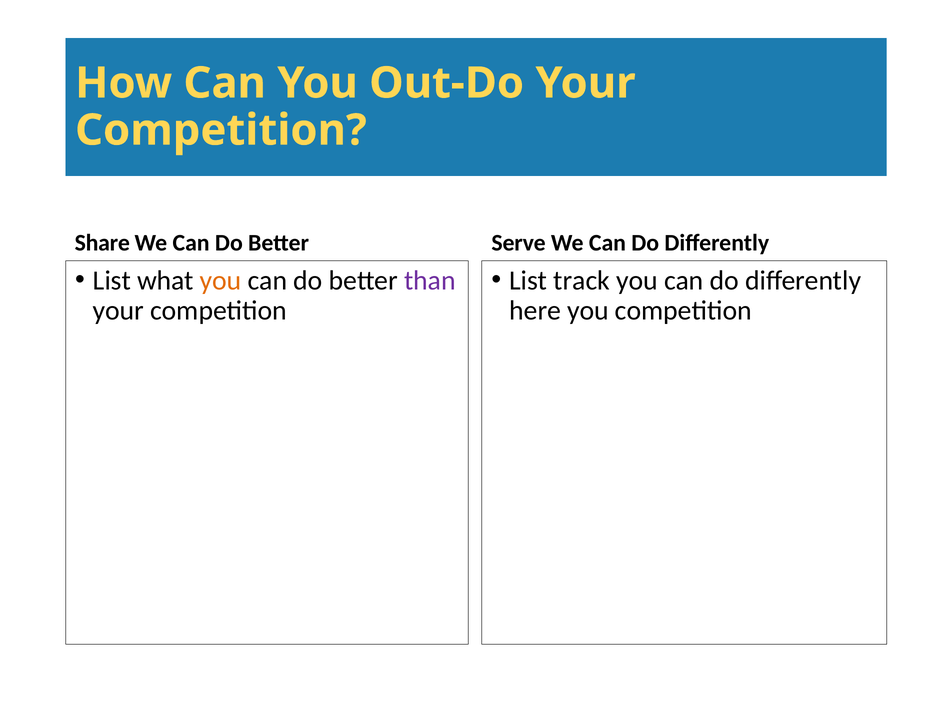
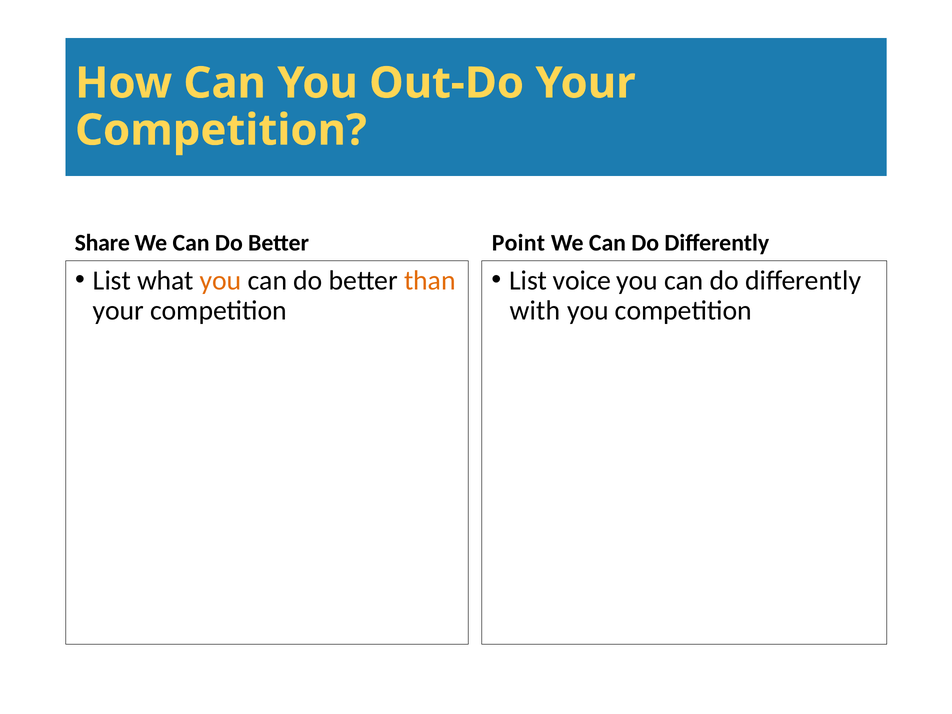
Serve: Serve -> Point
than colour: purple -> orange
track: track -> voice
here: here -> with
